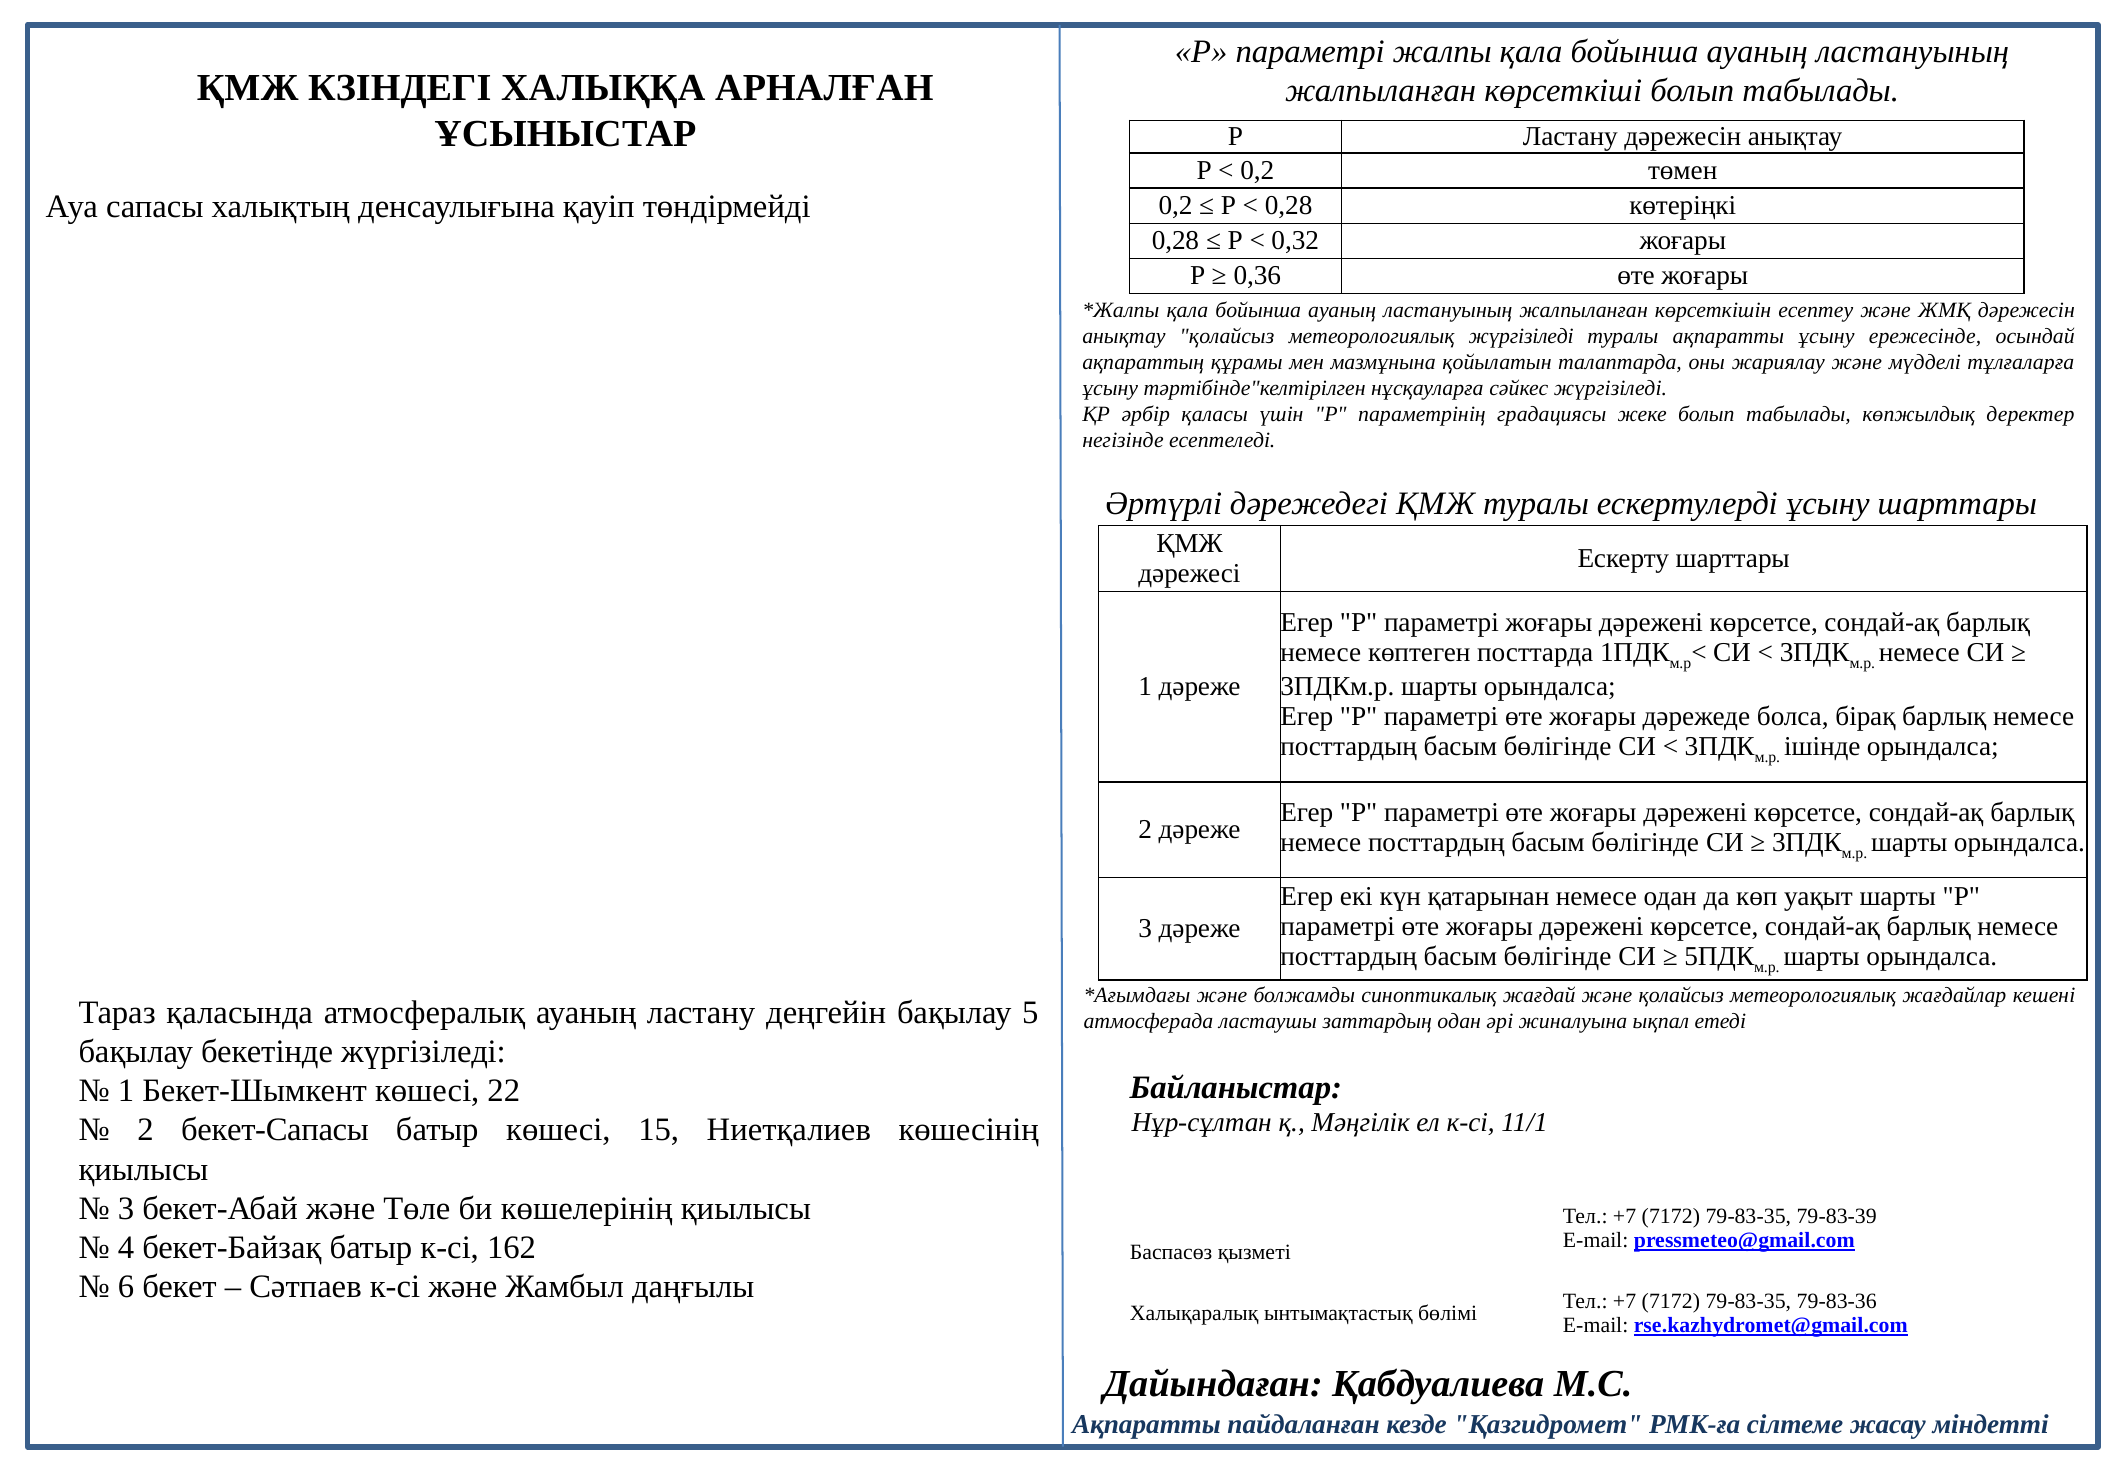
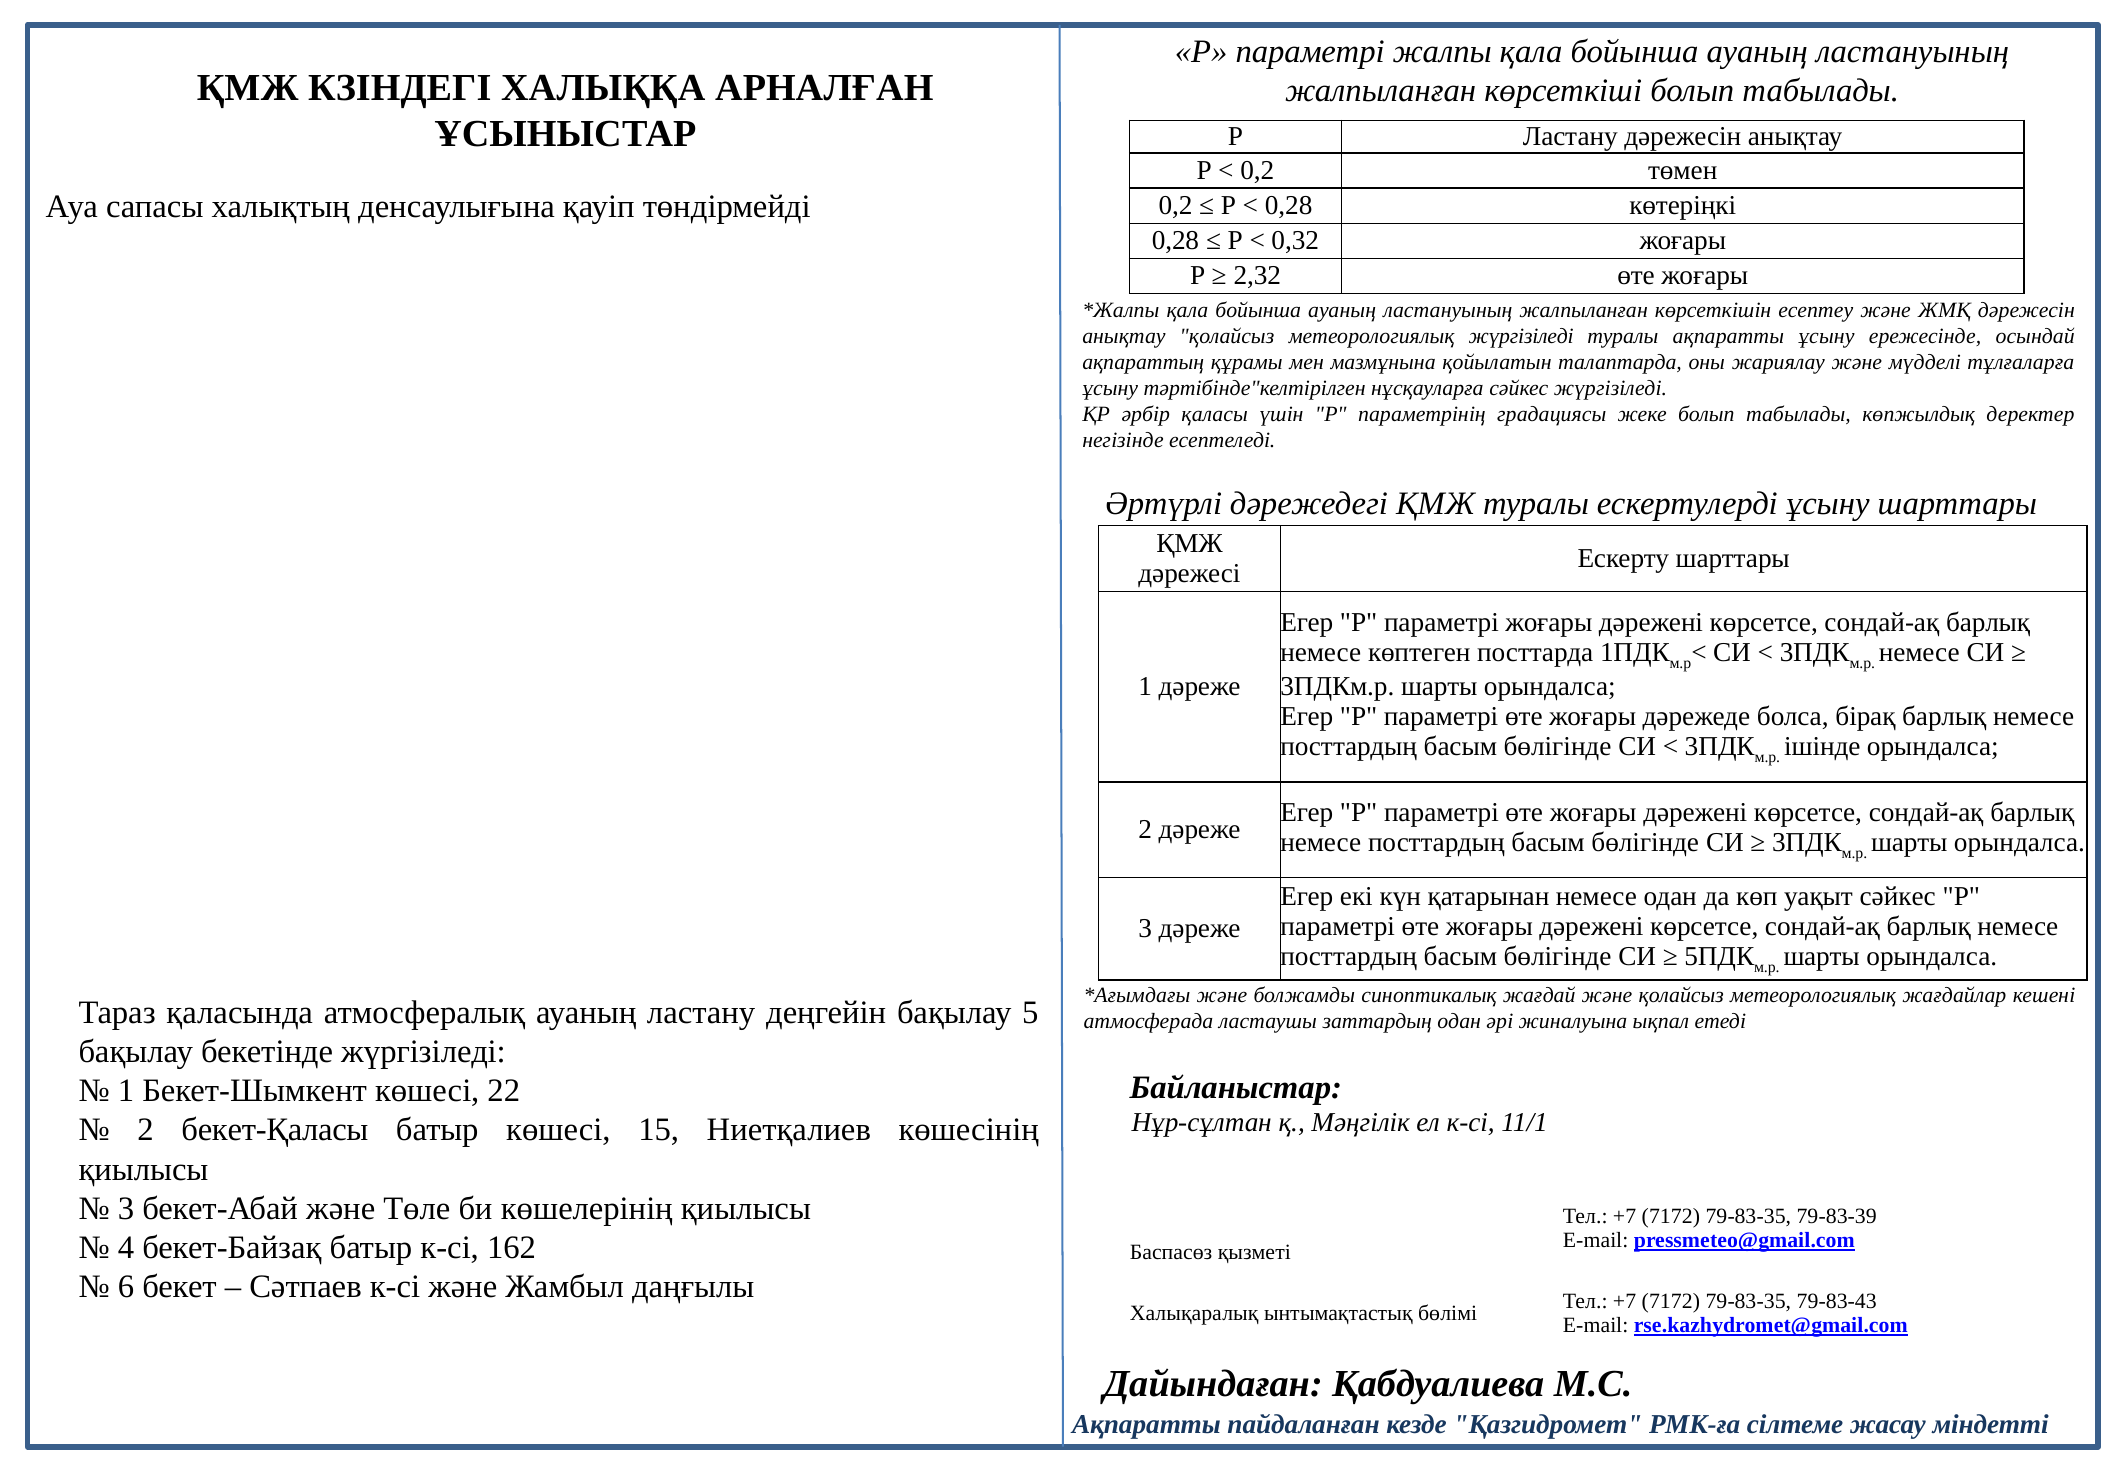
0,36: 0,36 -> 2,32
уақыт шарты: шарты -> сәйкес
бекет-Сапасы: бекет-Сапасы -> бекет-Қаласы
79-83-36: 79-83-36 -> 79-83-43
